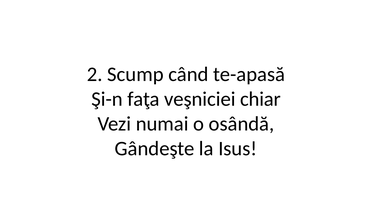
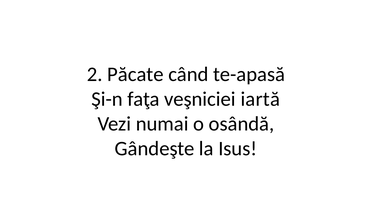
Scump: Scump -> Păcate
chiar: chiar -> iartă
